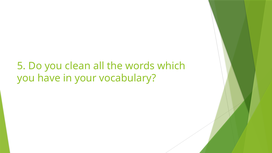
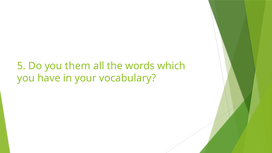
clean: clean -> them
